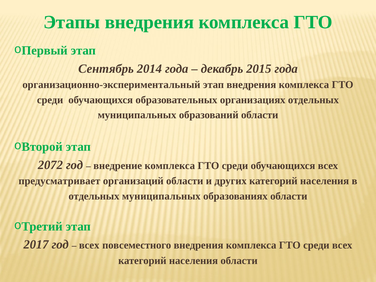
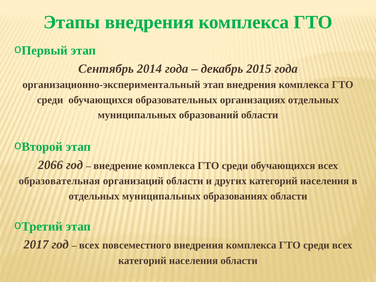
2072: 2072 -> 2066
предусматривает: предусматривает -> образовательная
